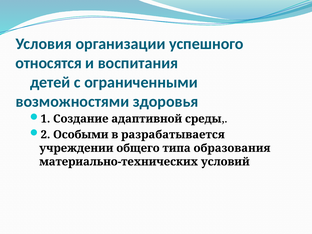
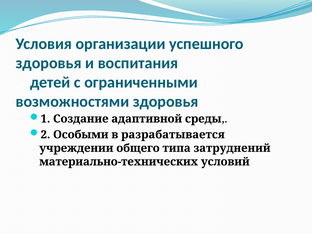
относятся at (49, 63): относятся -> здоровья
образования: образования -> затруднений
